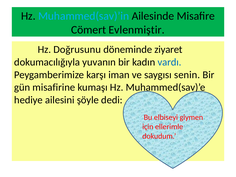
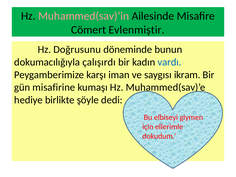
Muhammed(sav)’in colour: light blue -> pink
ziyaret: ziyaret -> bunun
yuvanın: yuvanın -> çalışırdı
senin: senin -> ikram
ailesini: ailesini -> birlikte
